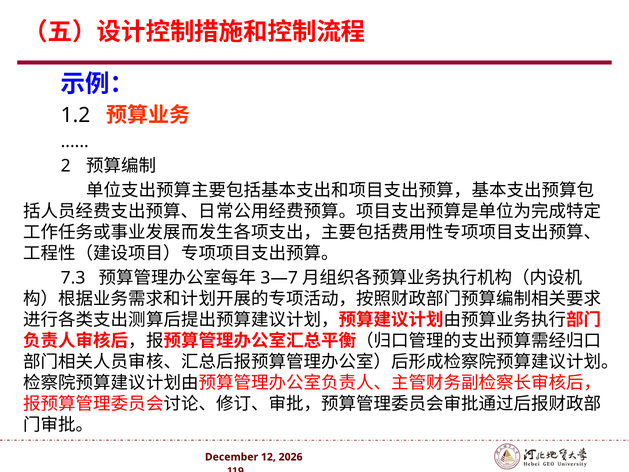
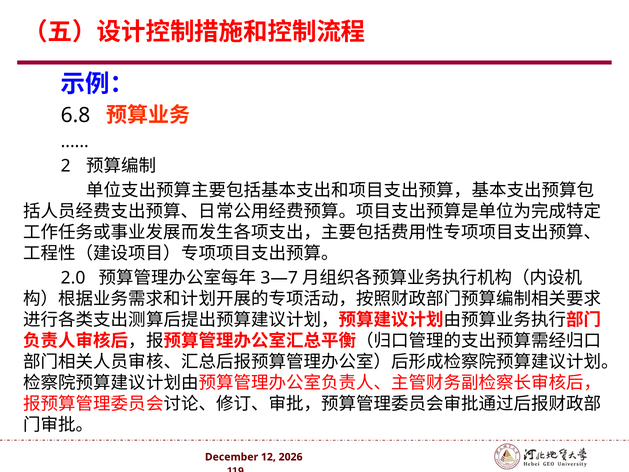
1.2: 1.2 -> 6.8
7.3: 7.3 -> 2.0
